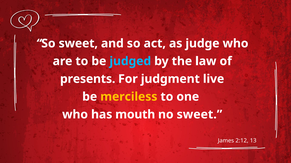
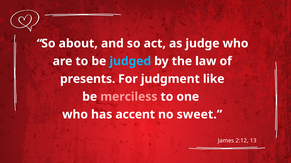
So sweet: sweet -> about
live: live -> like
merciless colour: yellow -> pink
mouth: mouth -> accent
